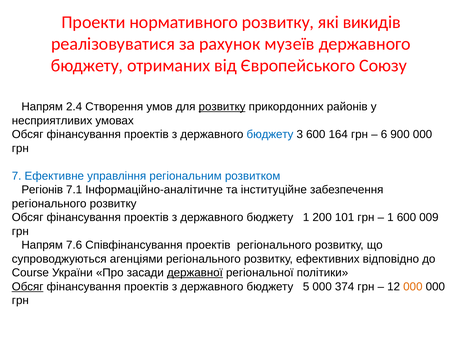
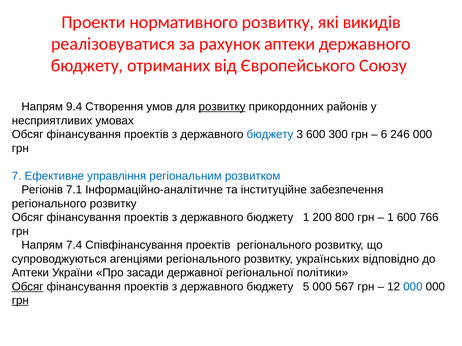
рахунок музеїв: музеїв -> аптеки
2.4: 2.4 -> 9.4
164: 164 -> 300
900: 900 -> 246
101: 101 -> 800
009: 009 -> 766
7.6: 7.6 -> 7.4
ефективних: ефективних -> українських
Course at (30, 273): Course -> Аптеки
державної underline: present -> none
374: 374 -> 567
000 at (413, 287) colour: orange -> blue
грн at (20, 301) underline: none -> present
